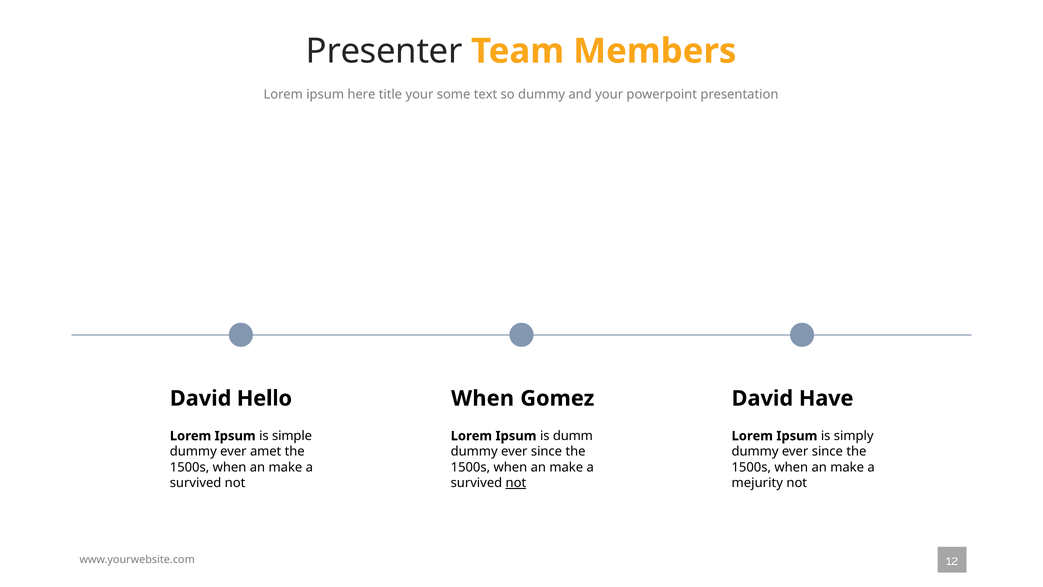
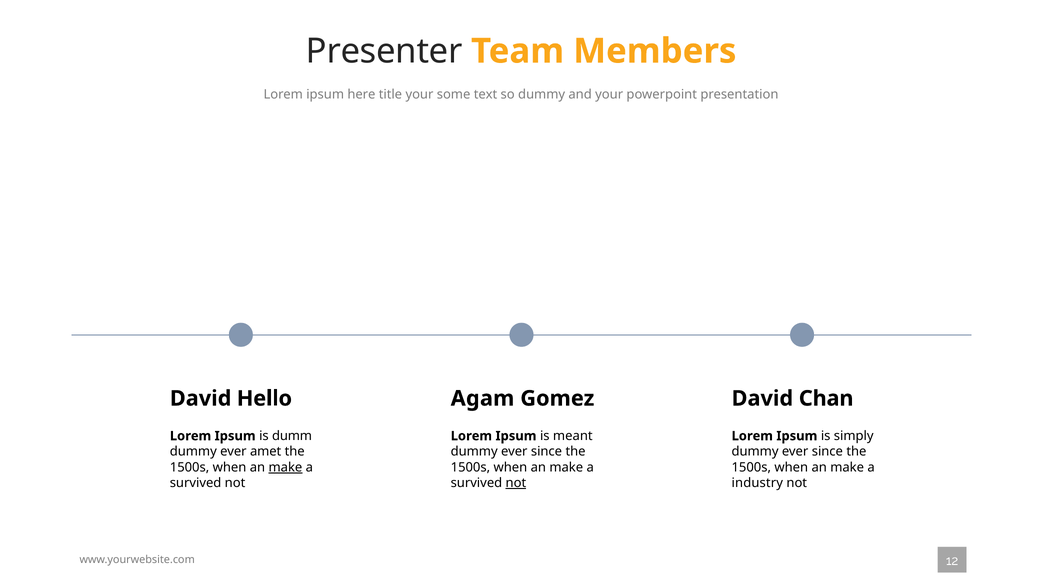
When at (483, 398): When -> Agam
Have: Have -> Chan
simple: simple -> dumm
dumm: dumm -> meant
make at (285, 467) underline: none -> present
mejurity: mejurity -> industry
